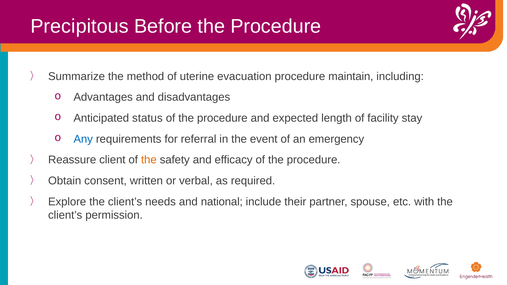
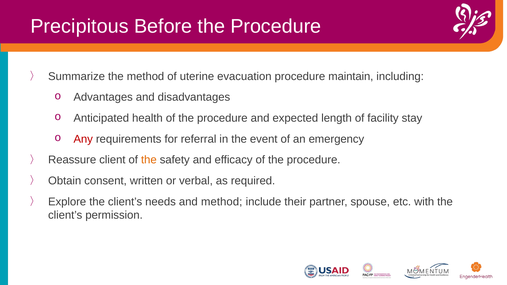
status: status -> health
Any colour: blue -> red
and national: national -> method
